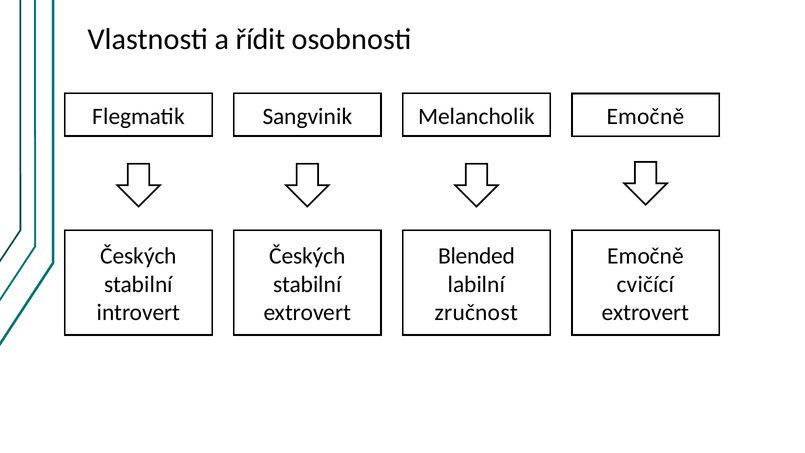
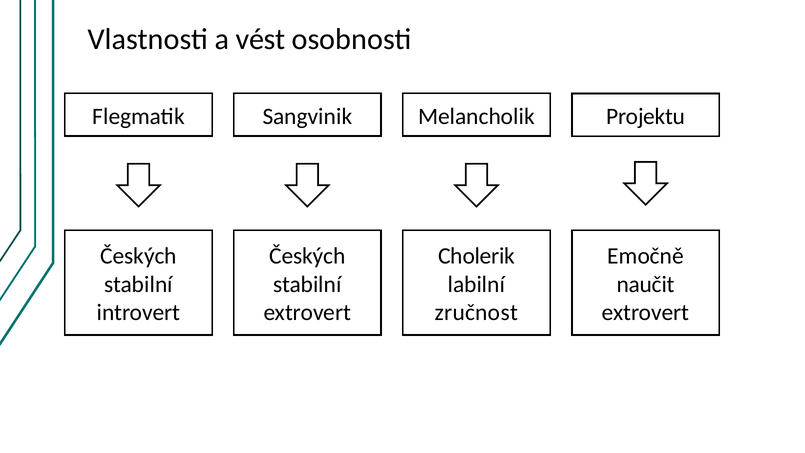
řídit: řídit -> vést
Flegmatik Emočně: Emočně -> Projektu
Blended: Blended -> Cholerik
cvičící: cvičící -> naučit
